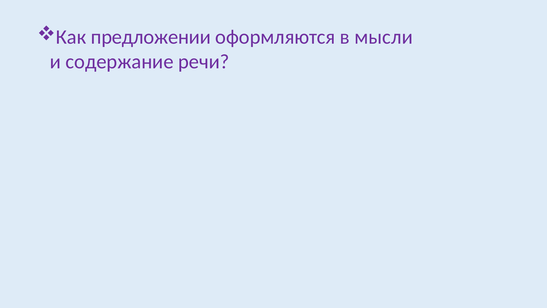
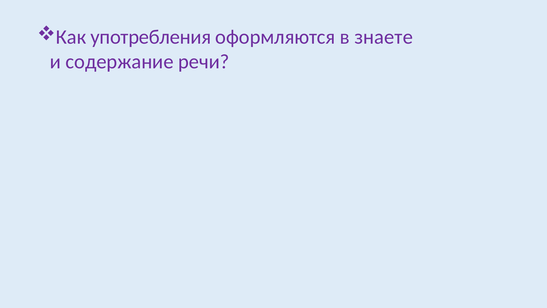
предложении: предложении -> употребления
мысли: мысли -> знаете
